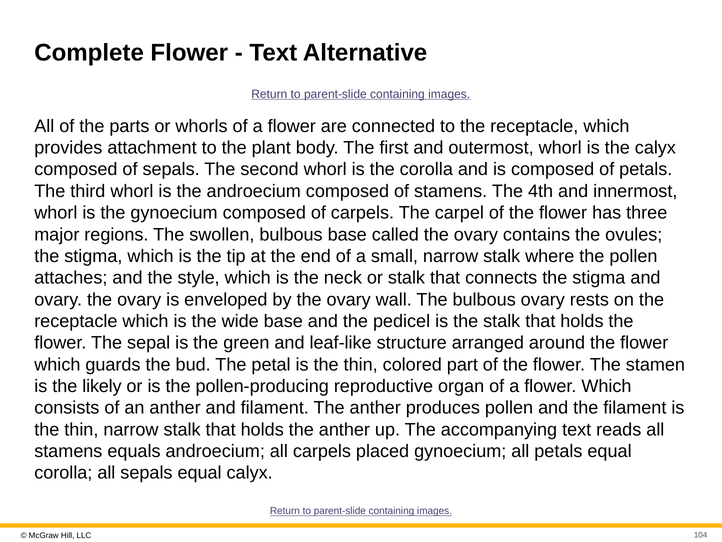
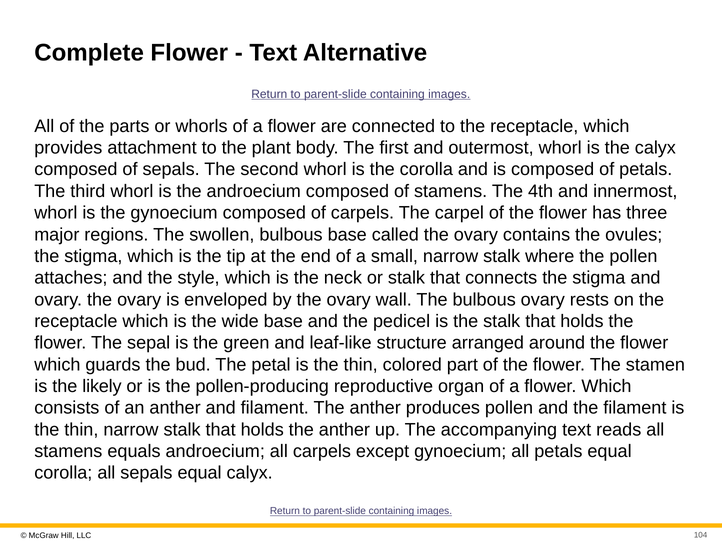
placed: placed -> except
